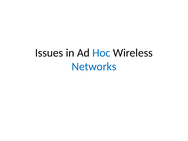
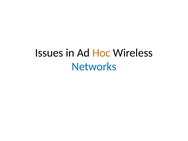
Hoc colour: blue -> orange
